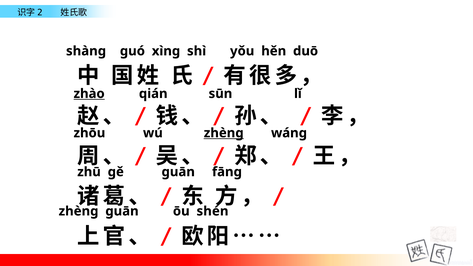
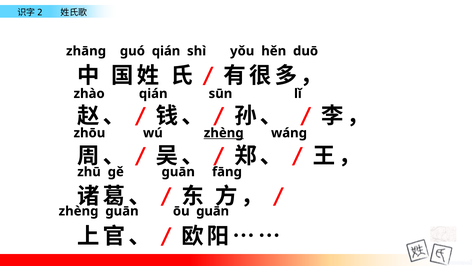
shànɡ: shànɡ -> zhānɡ
ɡuó xìng: xìng -> qián
zhào underline: present -> none
ōu shén: shén -> guān
